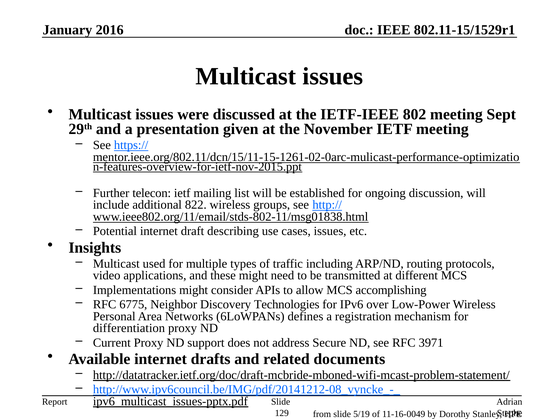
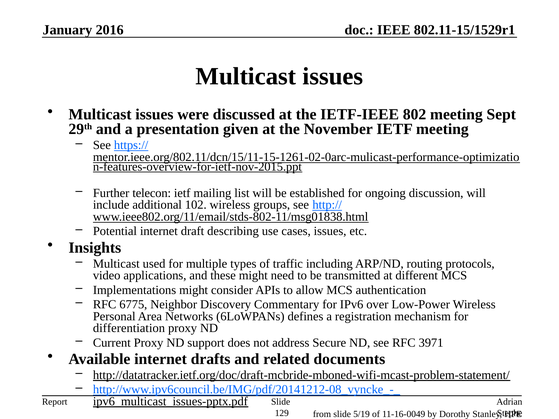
822: 822 -> 102
accomplishing: accomplishing -> authentication
Technologies: Technologies -> Commentary
